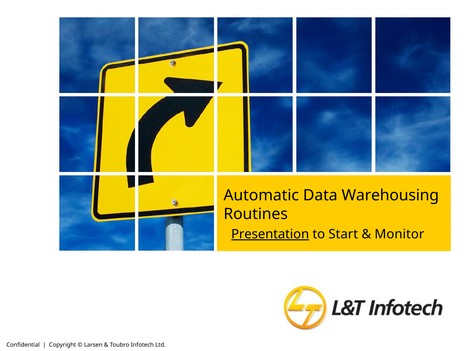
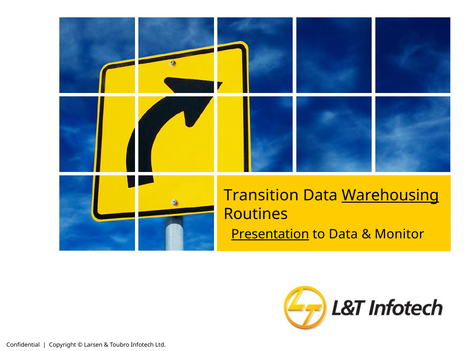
Automatic: Automatic -> Transition
Warehousing underline: none -> present
to Start: Start -> Data
